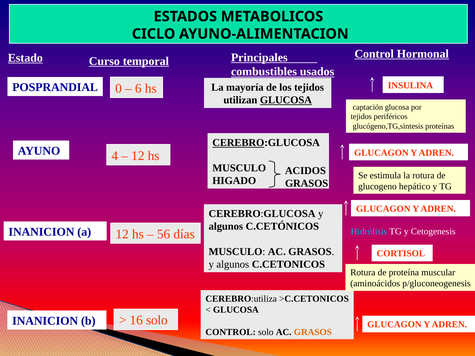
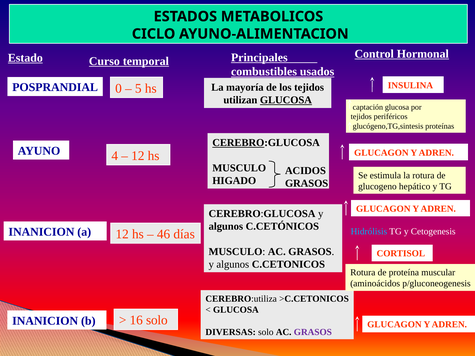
6: 6 -> 5
56: 56 -> 46
CONTROL at (231, 332): CONTROL -> DIVERSAS
GRASOS at (313, 332) colour: orange -> purple
